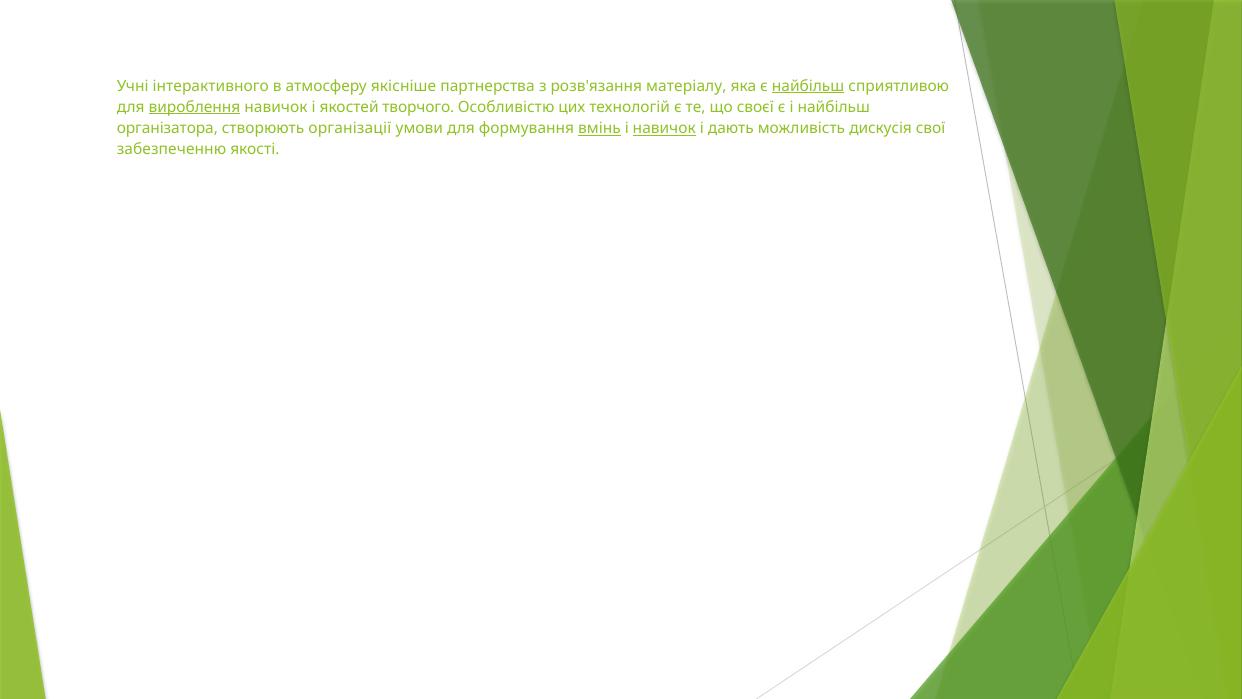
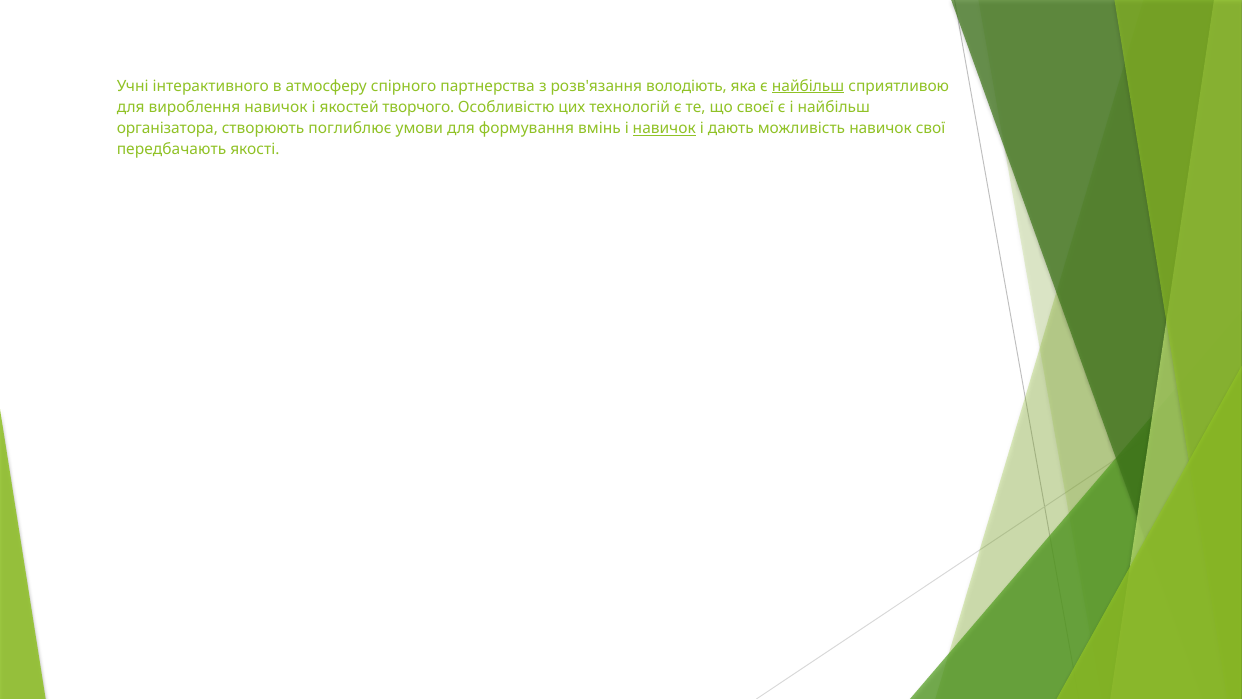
якісніше: якісніше -> спірного
матеріалу: матеріалу -> володіють
вироблення underline: present -> none
організації: організації -> поглиблює
вмінь underline: present -> none
можливість дискусія: дискусія -> навичок
забезпеченню: забезпеченню -> передбачають
